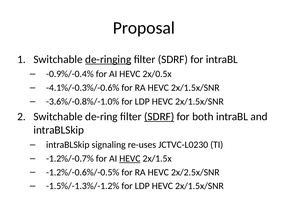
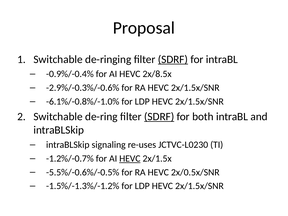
de-ringing underline: present -> none
SDRF at (173, 59) underline: none -> present
2x/0.5x: 2x/0.5x -> 2x/8.5x
-4.1%/-0.3%/-0.6%: -4.1%/-0.3%/-0.6% -> -2.9%/-0.3%/-0.6%
-3.6%/-0.8%/-1.0%: -3.6%/-0.8%/-1.0% -> -6.1%/-0.8%/-1.0%
-1.2%/-0.6%/-0.5%: -1.2%/-0.6%/-0.5% -> -5.5%/-0.6%/-0.5%
2x/2.5x/SNR: 2x/2.5x/SNR -> 2x/0.5x/SNR
